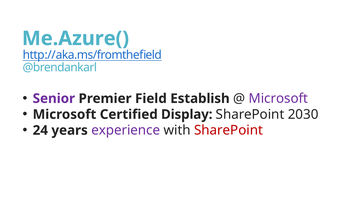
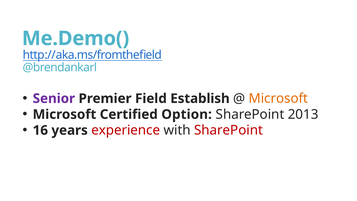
Me.Azure(: Me.Azure( -> Me.Demo(
Microsoft at (278, 98) colour: purple -> orange
Display: Display -> Option
2030: 2030 -> 2013
24: 24 -> 16
experience colour: purple -> red
